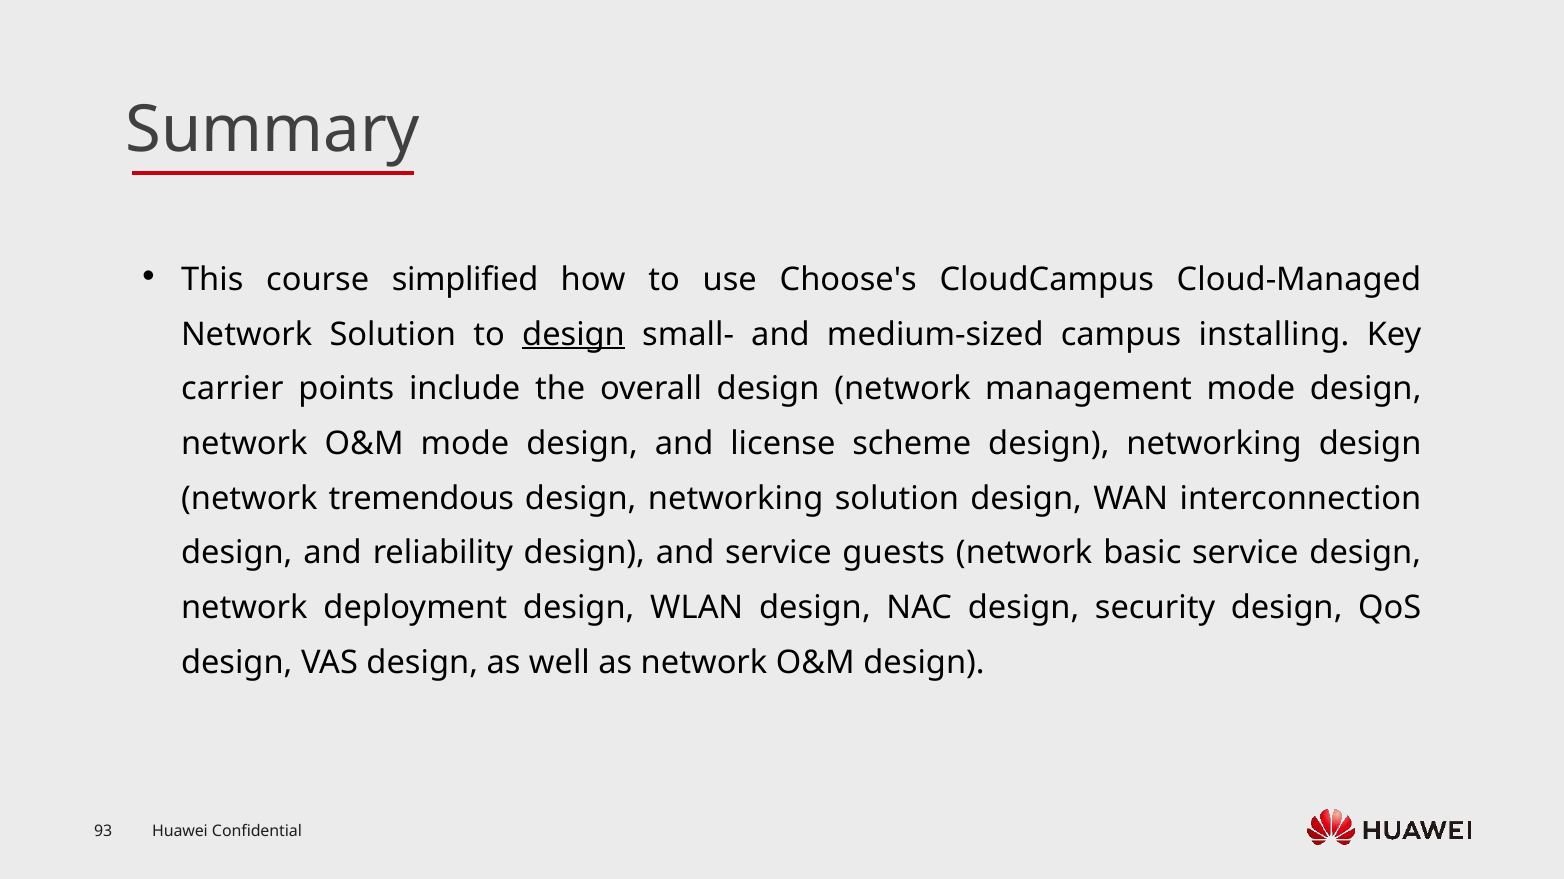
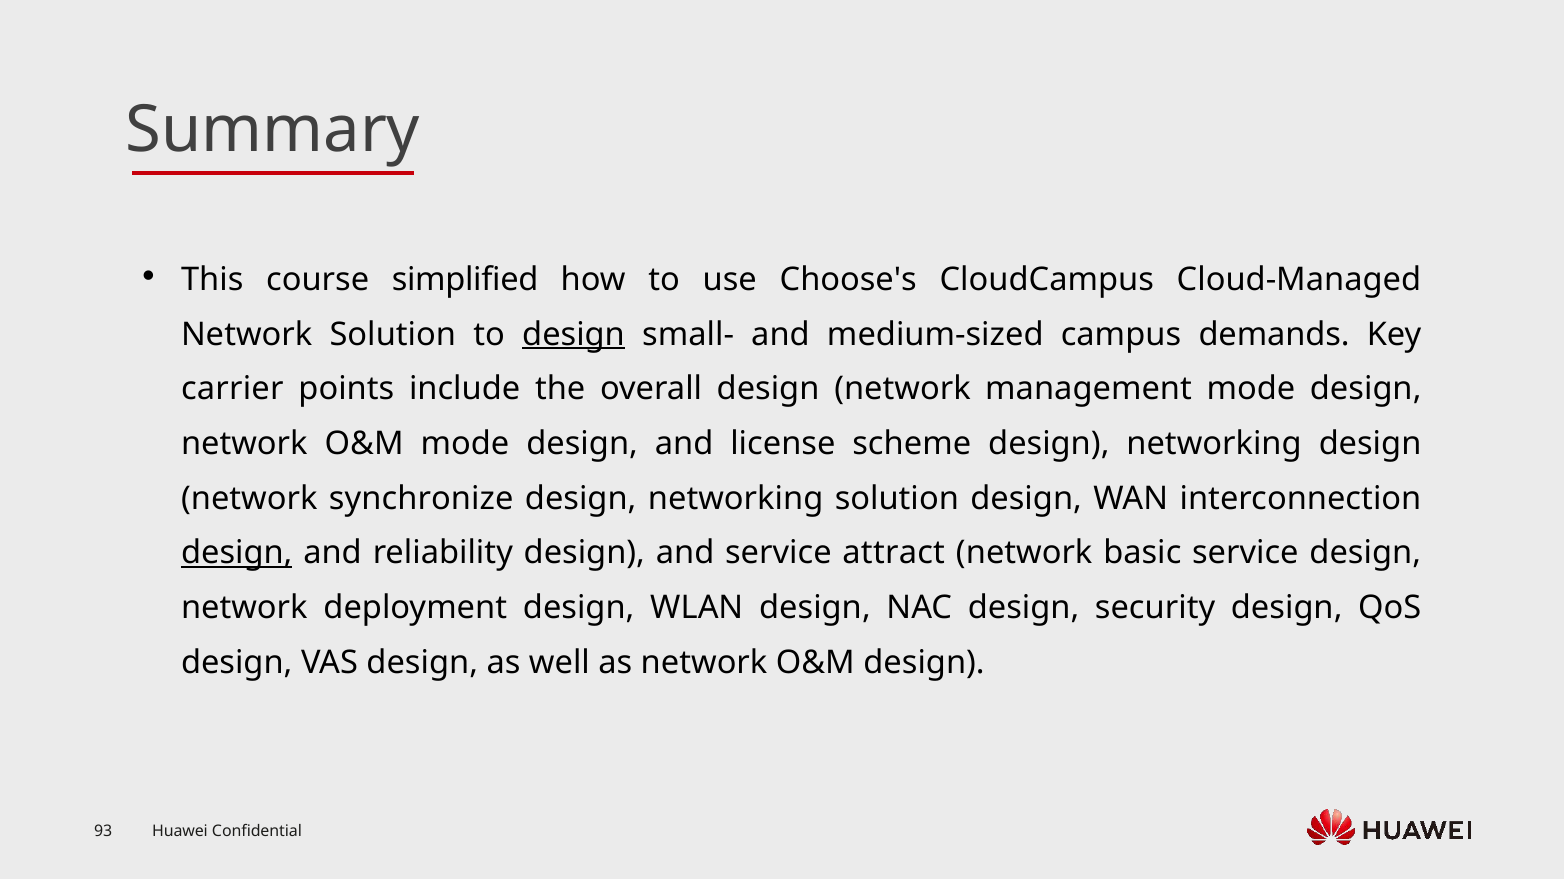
installing: installing -> demands
tremendous: tremendous -> synchronize
design at (237, 553) underline: none -> present
guests: guests -> attract
